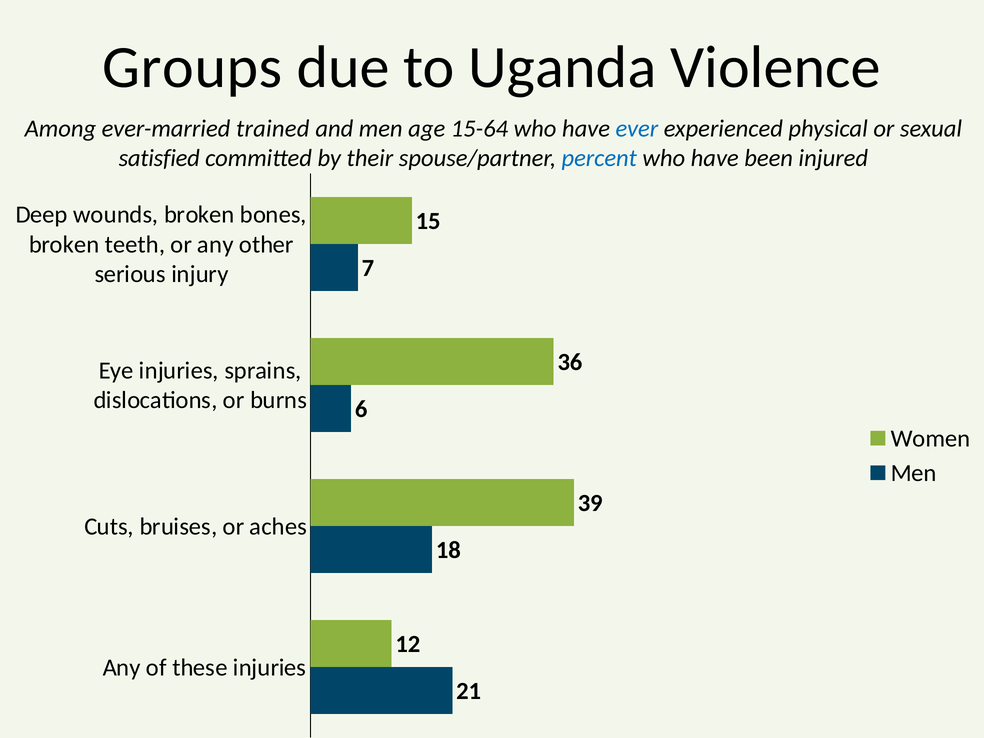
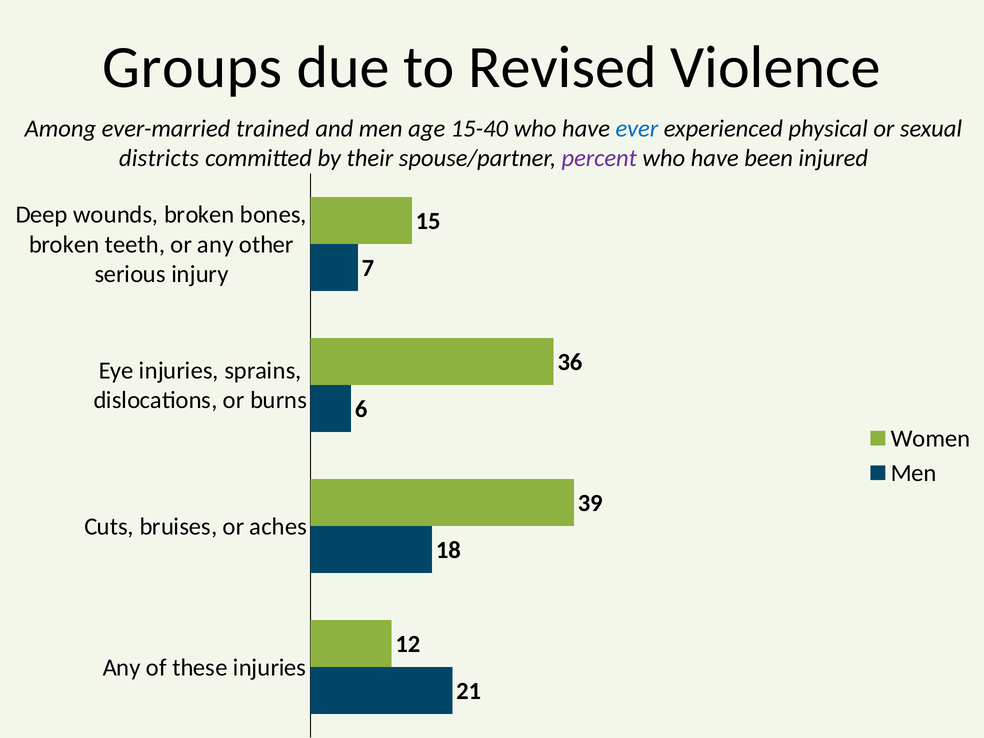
Uganda: Uganda -> Revised
15-64: 15-64 -> 15-40
satisfied: satisfied -> districts
percent colour: blue -> purple
